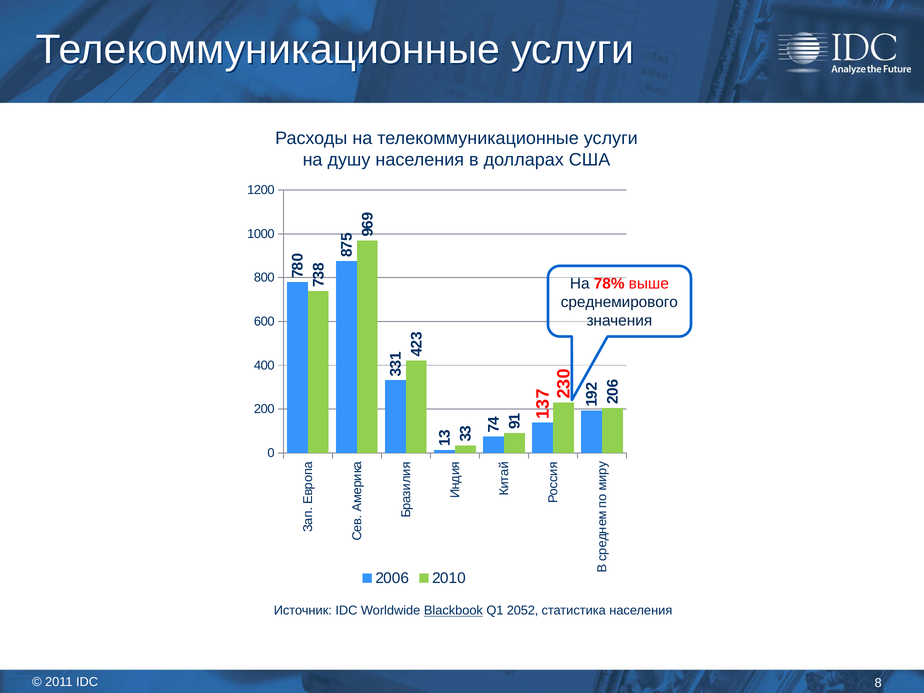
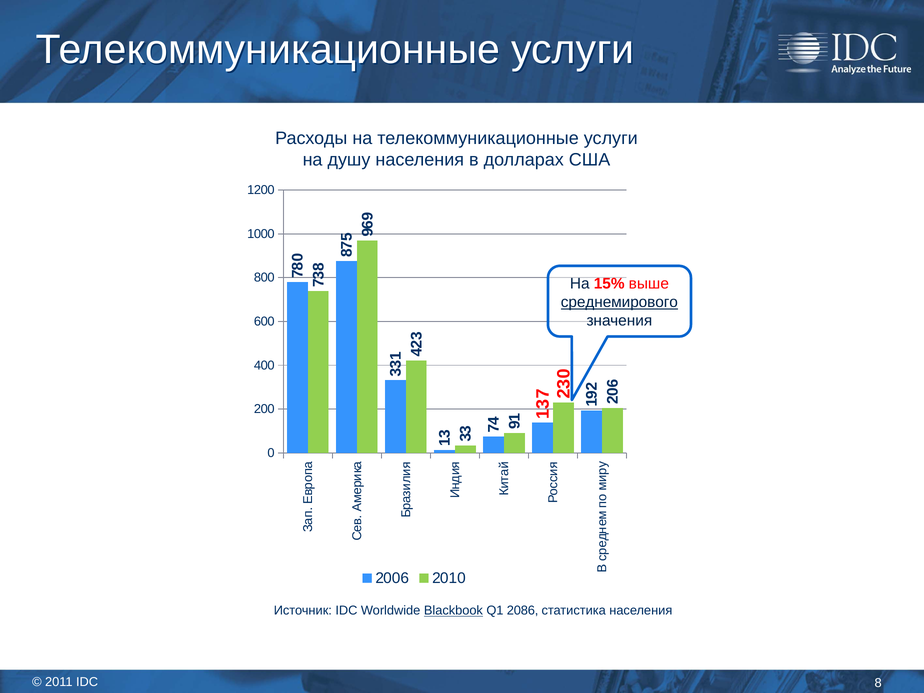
78%: 78% -> 15%
среднемирового underline: none -> present
2052: 2052 -> 2086
